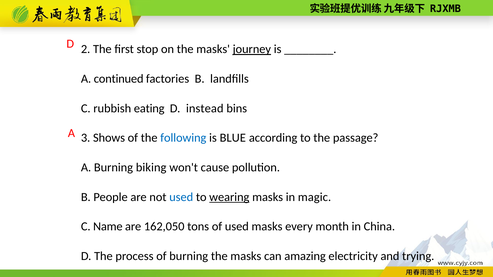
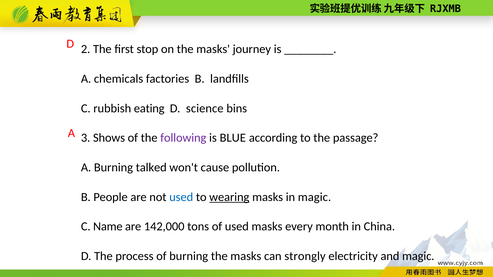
journey underline: present -> none
continued: continued -> chemicals
instead: instead -> science
following colour: blue -> purple
biking: biking -> talked
162,050: 162,050 -> 142,000
amazing: amazing -> strongly
and trying: trying -> magic
